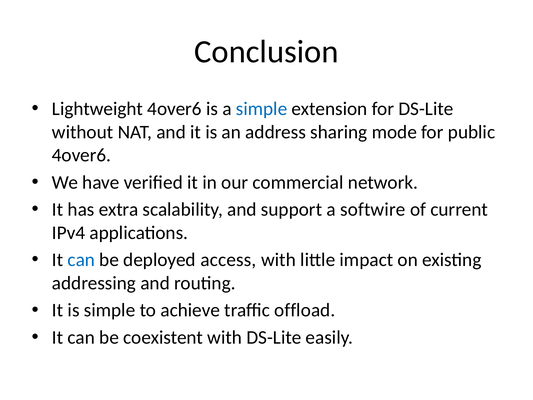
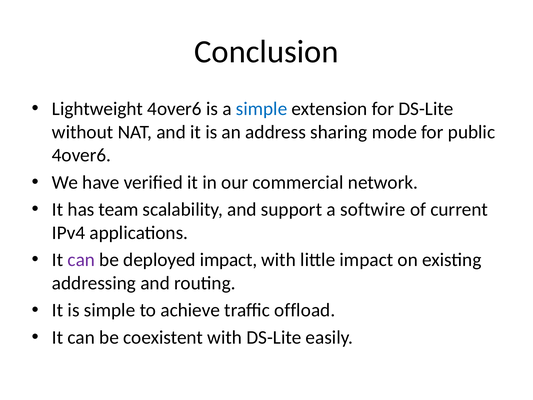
extra: extra -> team
can at (81, 260) colour: blue -> purple
deployed access: access -> impact
